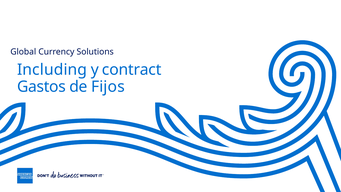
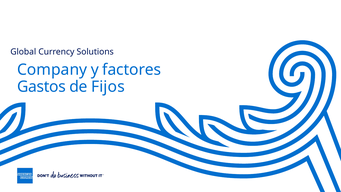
Including: Including -> Company
contract: contract -> factores
